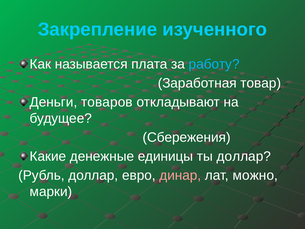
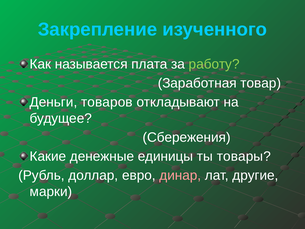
работу colour: light blue -> light green
ты доллар: доллар -> товары
можно: можно -> другие
